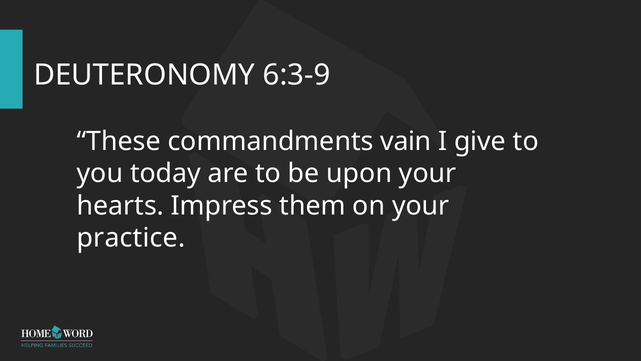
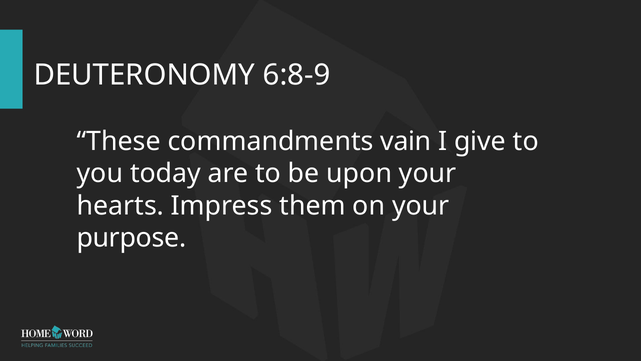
6:3-9: 6:3-9 -> 6:8-9
practice: practice -> purpose
